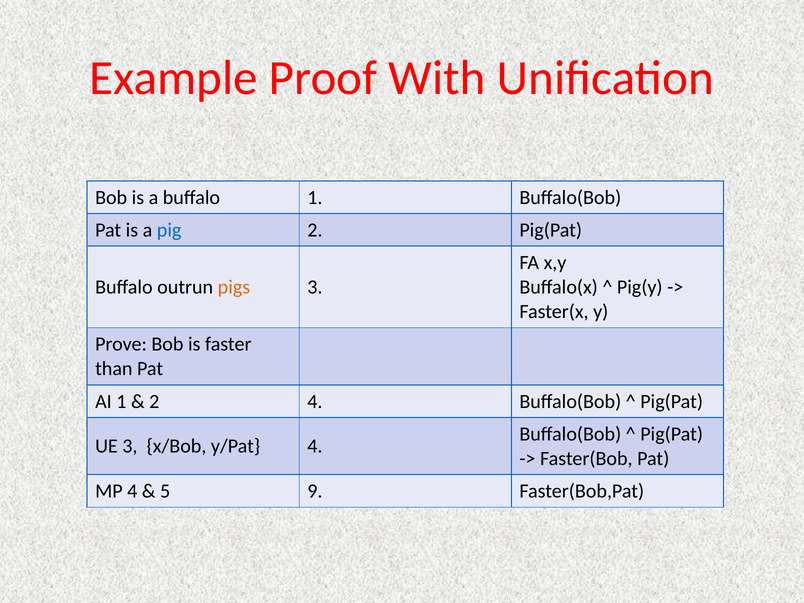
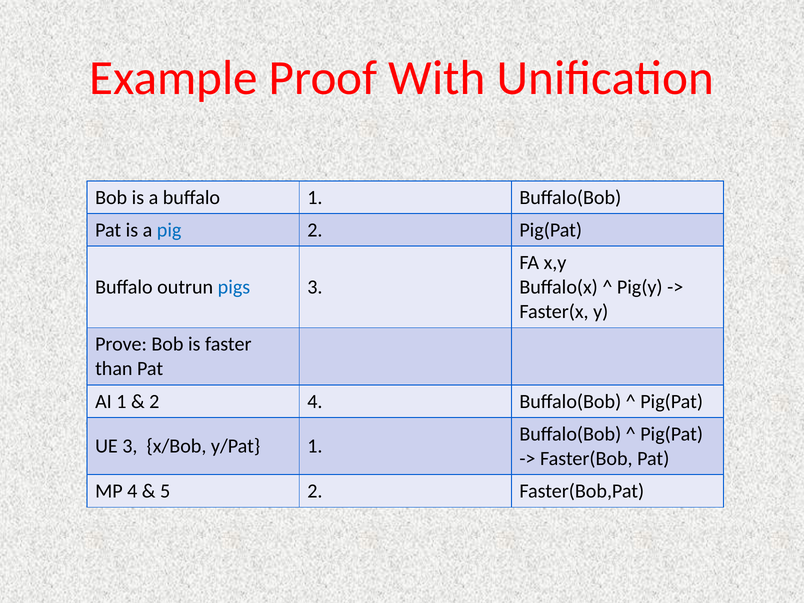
pigs colour: orange -> blue
y/Pat 4: 4 -> 1
5 9: 9 -> 2
